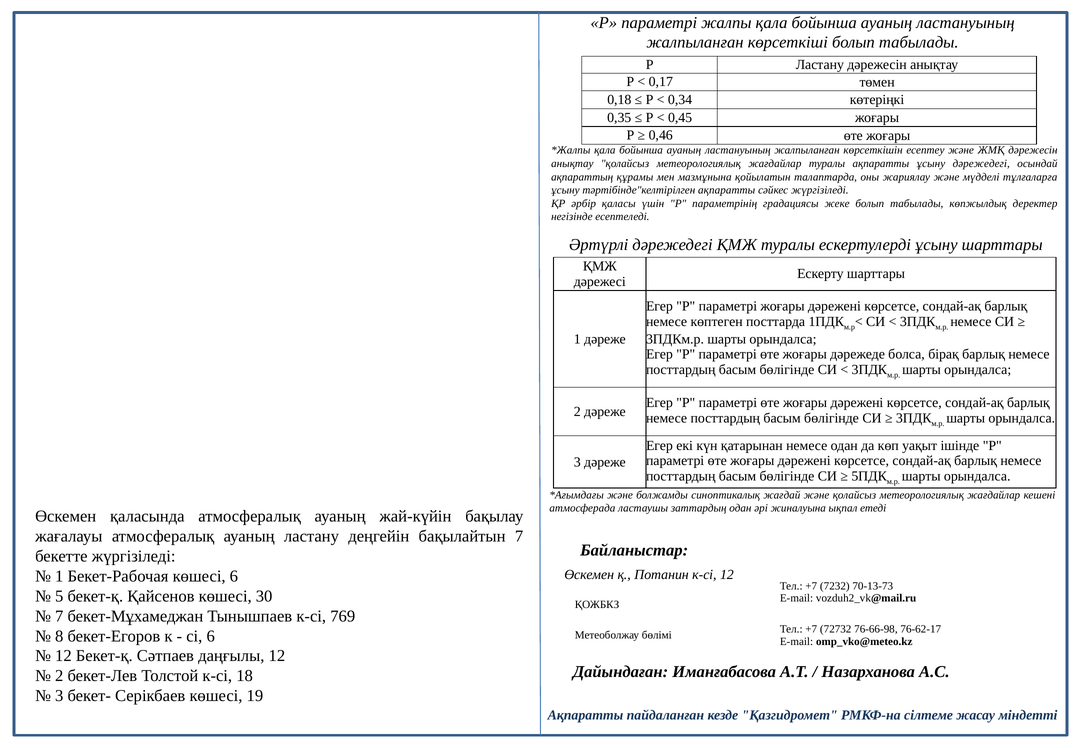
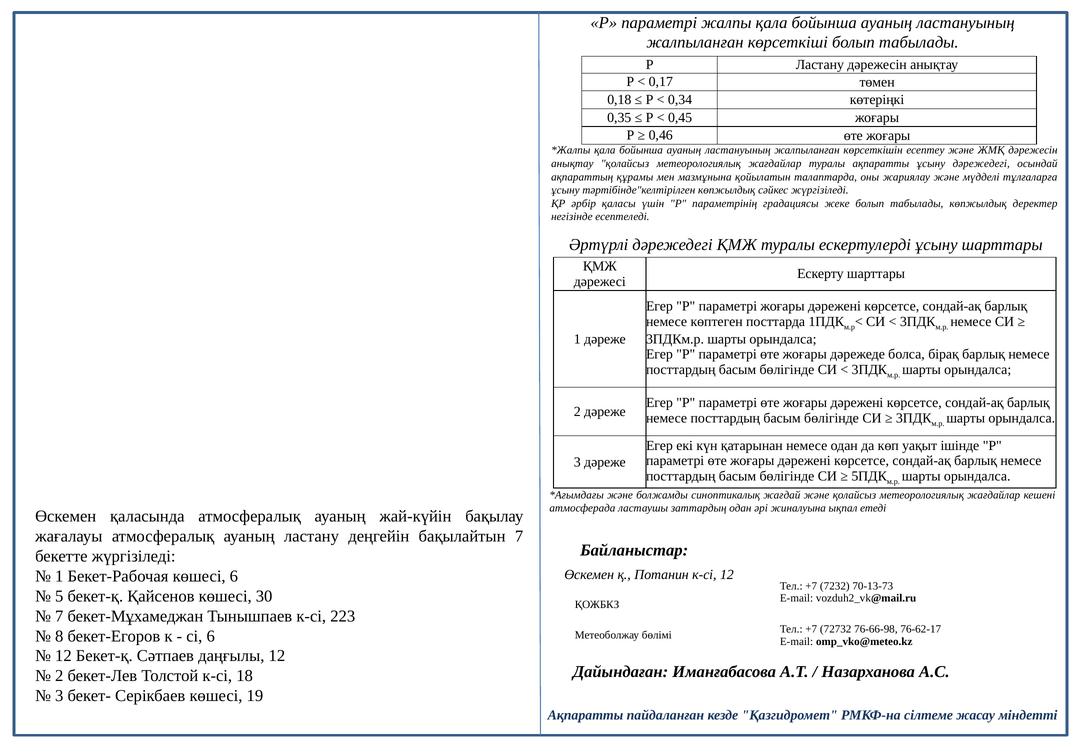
тәртібінде"келтірілген ақпаратты: ақпаратты -> көпжылдық
769: 769 -> 223
